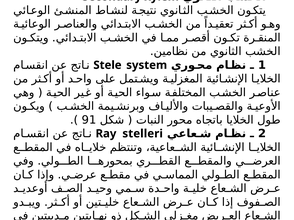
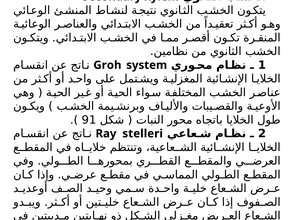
Stele: Stele -> Groh
